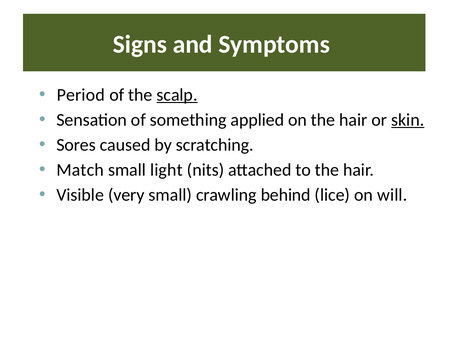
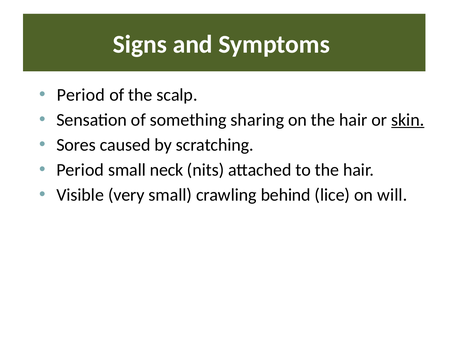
scalp underline: present -> none
applied: applied -> sharing
Match at (80, 170): Match -> Period
light: light -> neck
